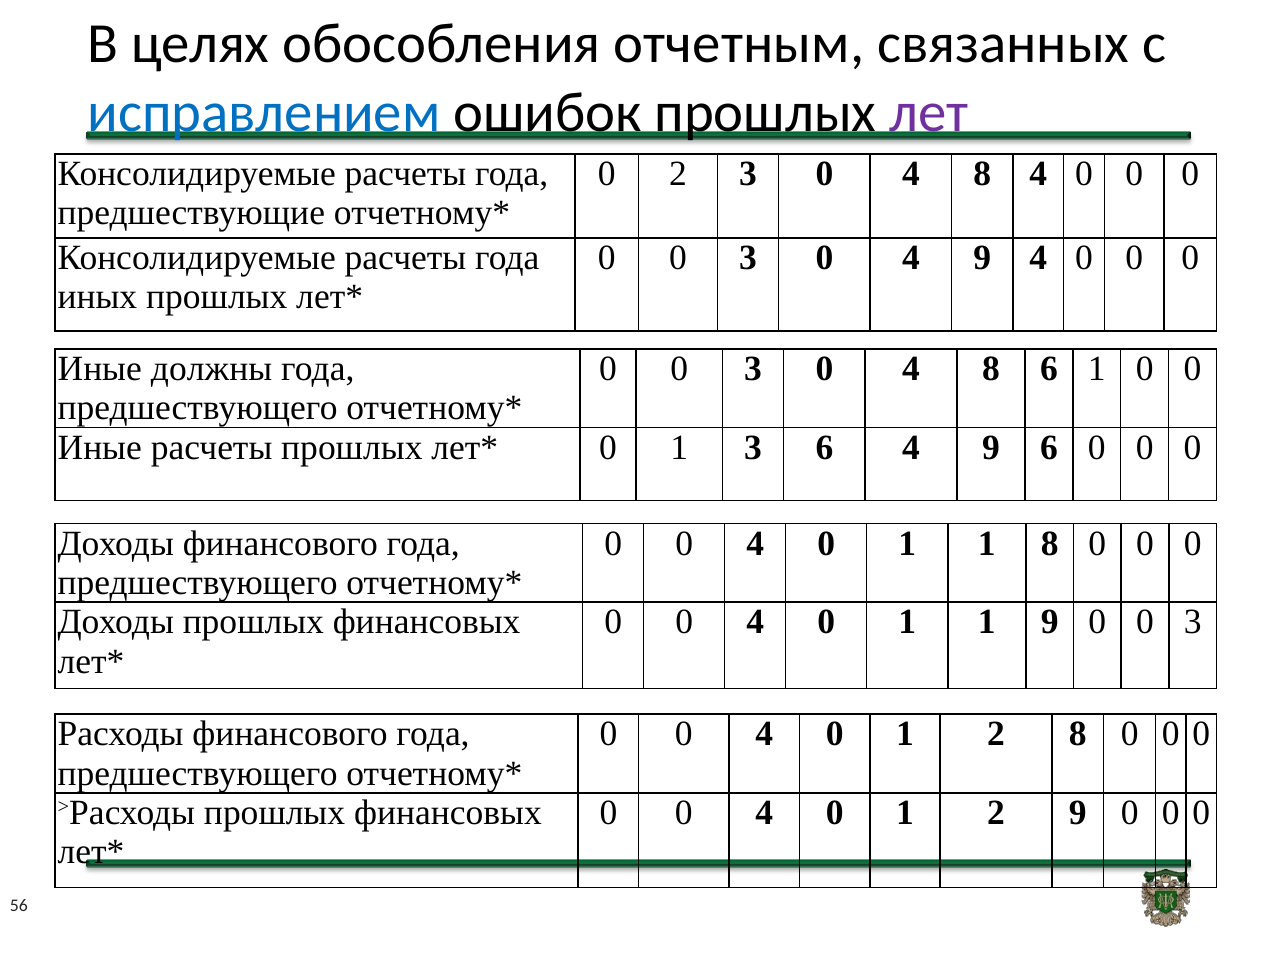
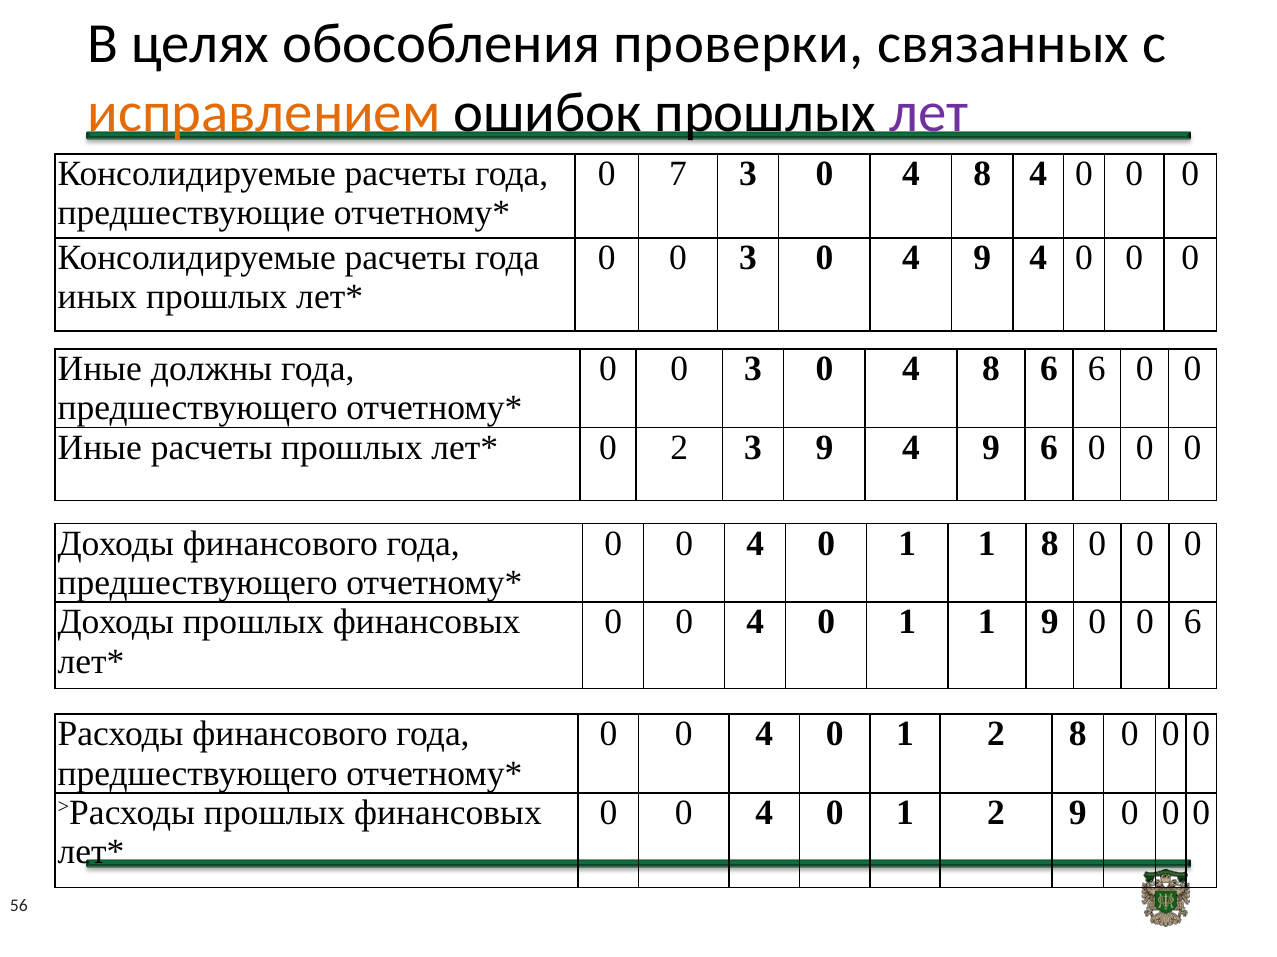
отчетным: отчетным -> проверки
исправлением colour: blue -> orange
0 2: 2 -> 7
6 1: 1 -> 6
1 at (679, 448): 1 -> 2
3 6: 6 -> 9
9 0 0 3: 3 -> 6
